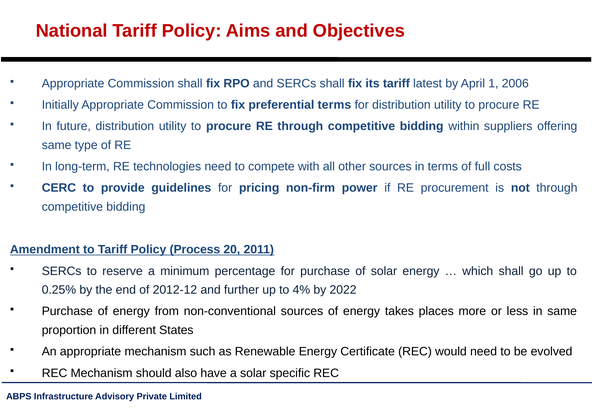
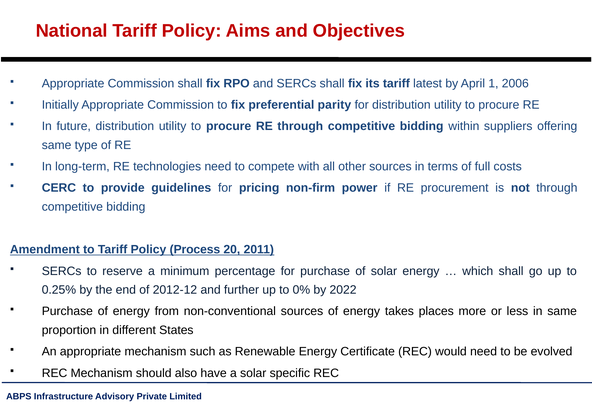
preferential terms: terms -> parity
4%: 4% -> 0%
